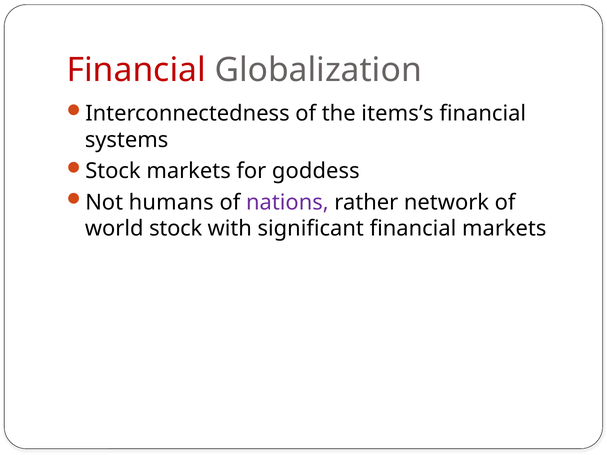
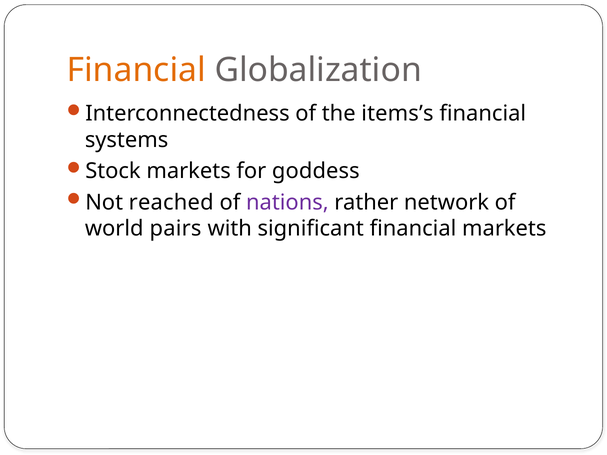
Financial at (136, 70) colour: red -> orange
humans: humans -> reached
world stock: stock -> pairs
